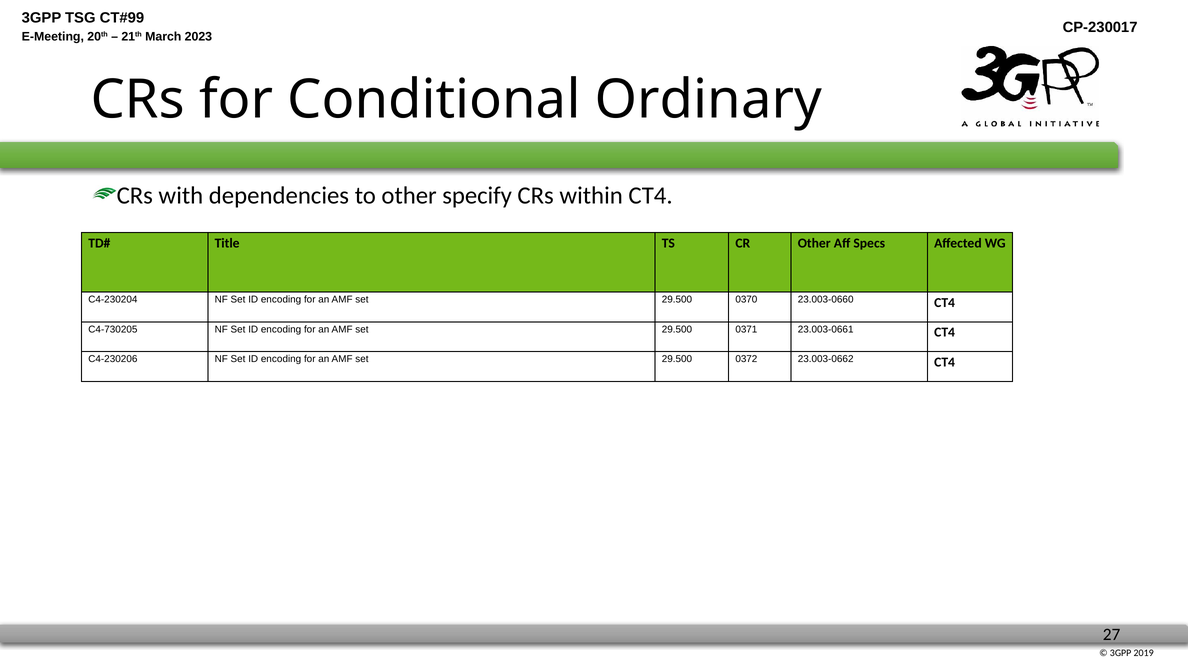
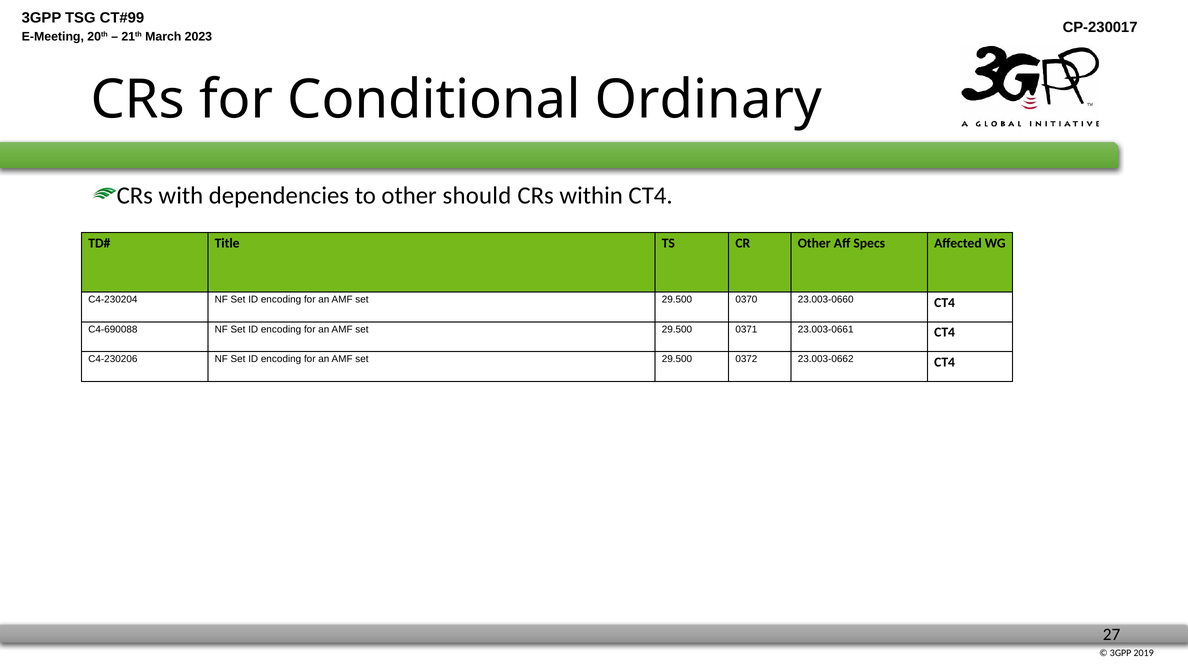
specify: specify -> should
C4-730205: C4-730205 -> C4-690088
